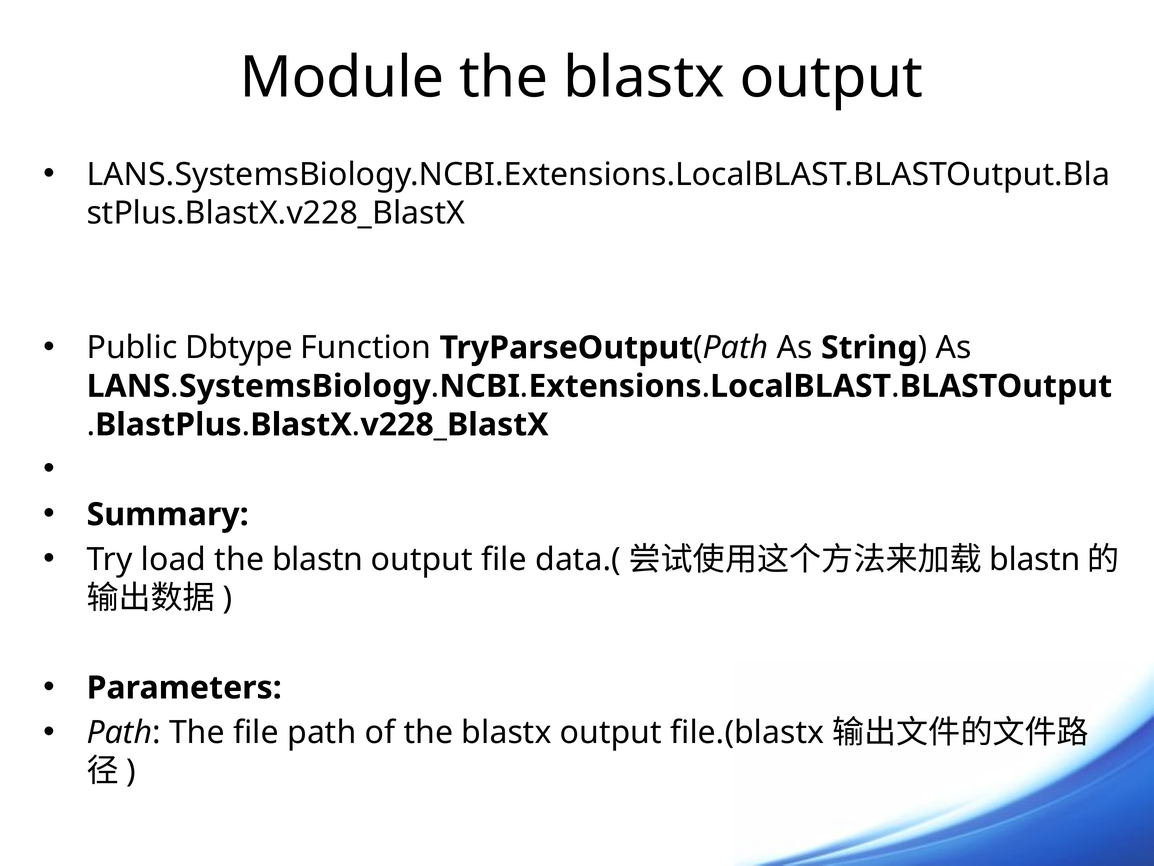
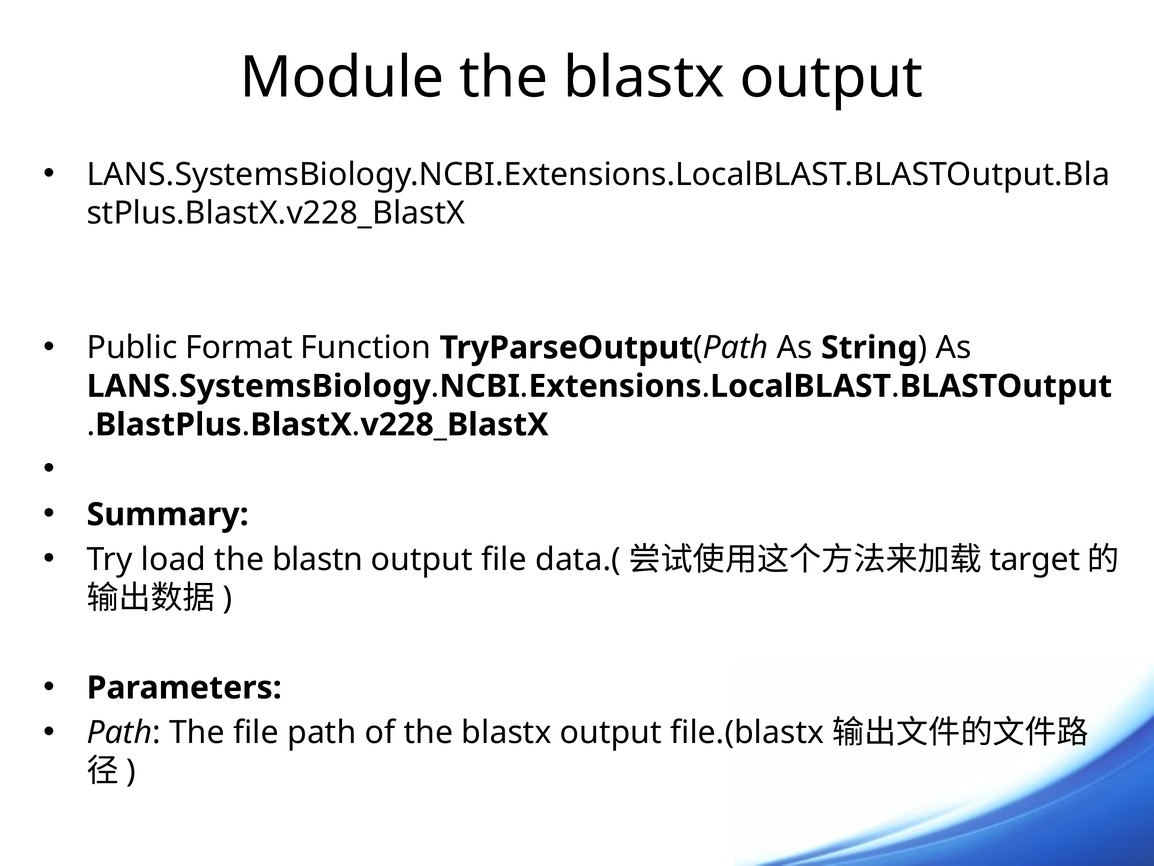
Dbtype: Dbtype -> Format
blastn at (1035, 559): blastn -> target
